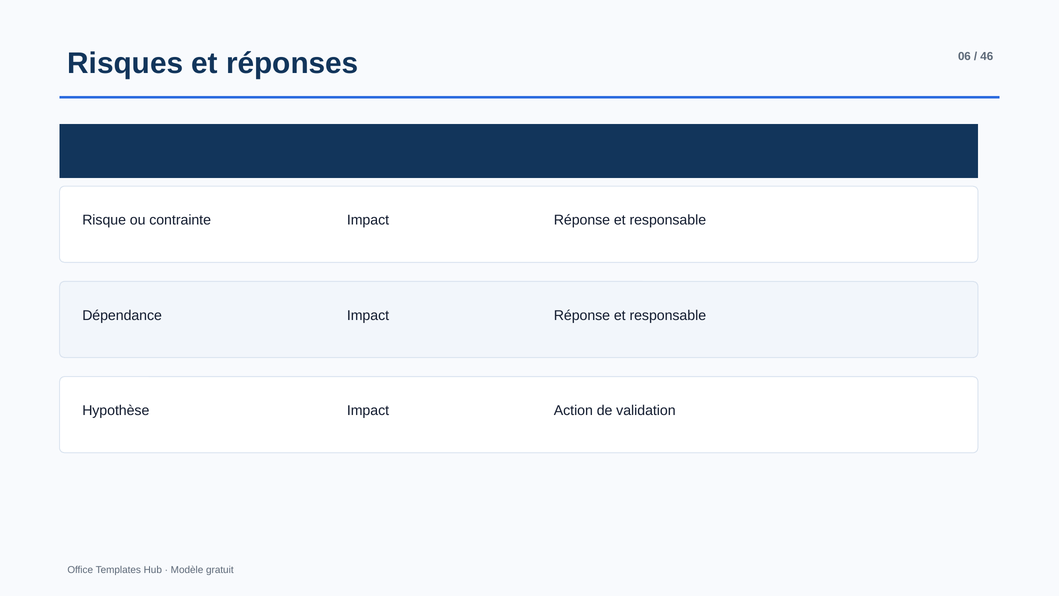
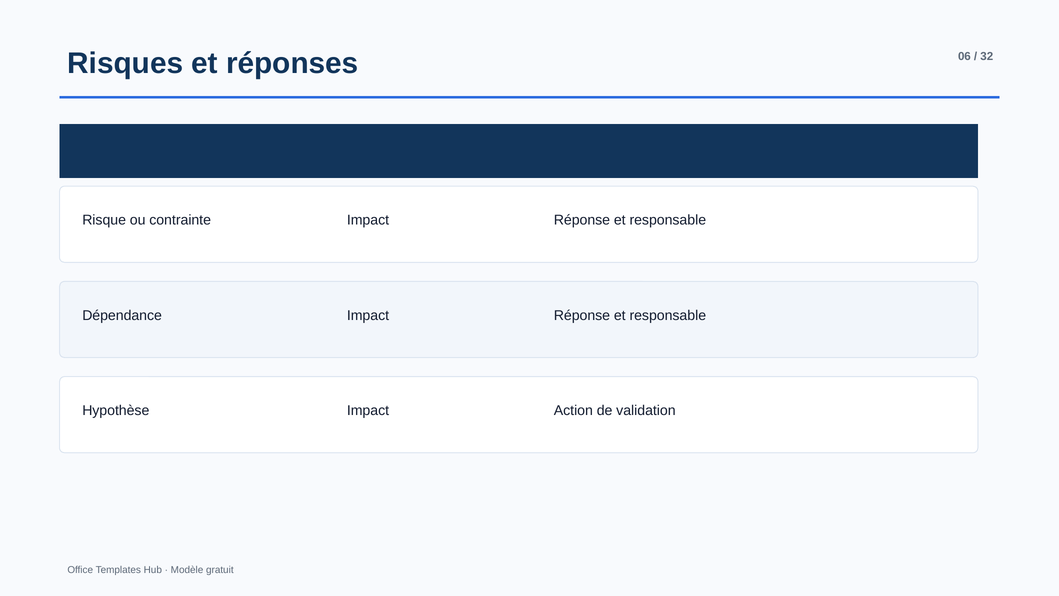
46: 46 -> 32
